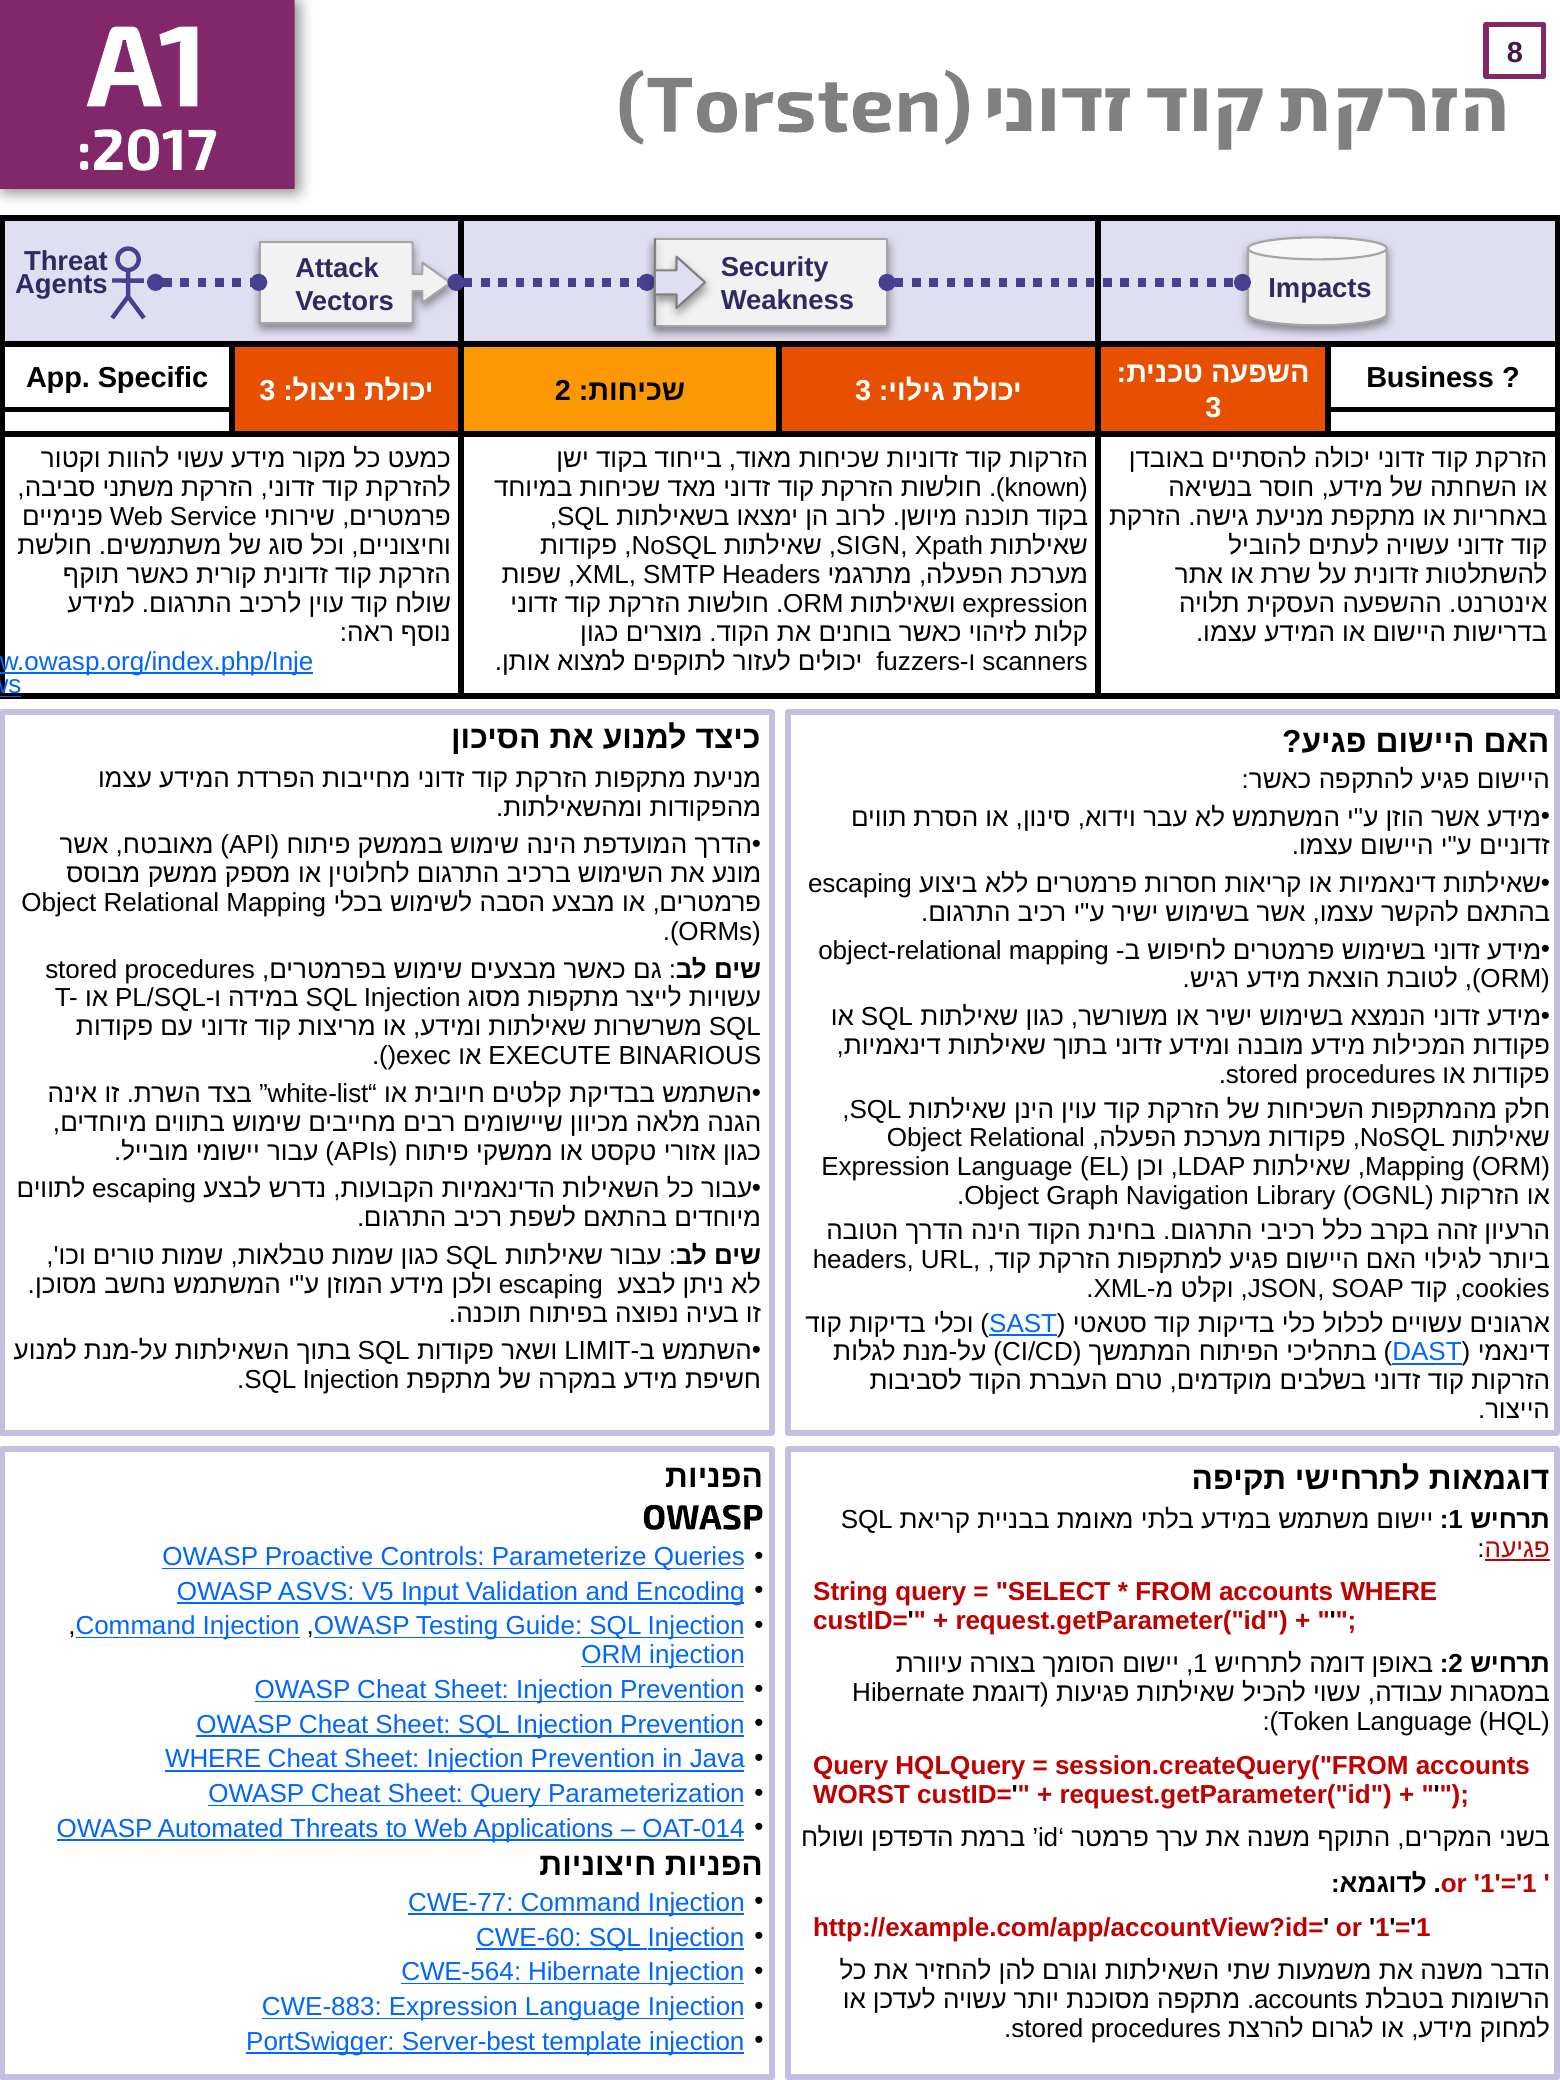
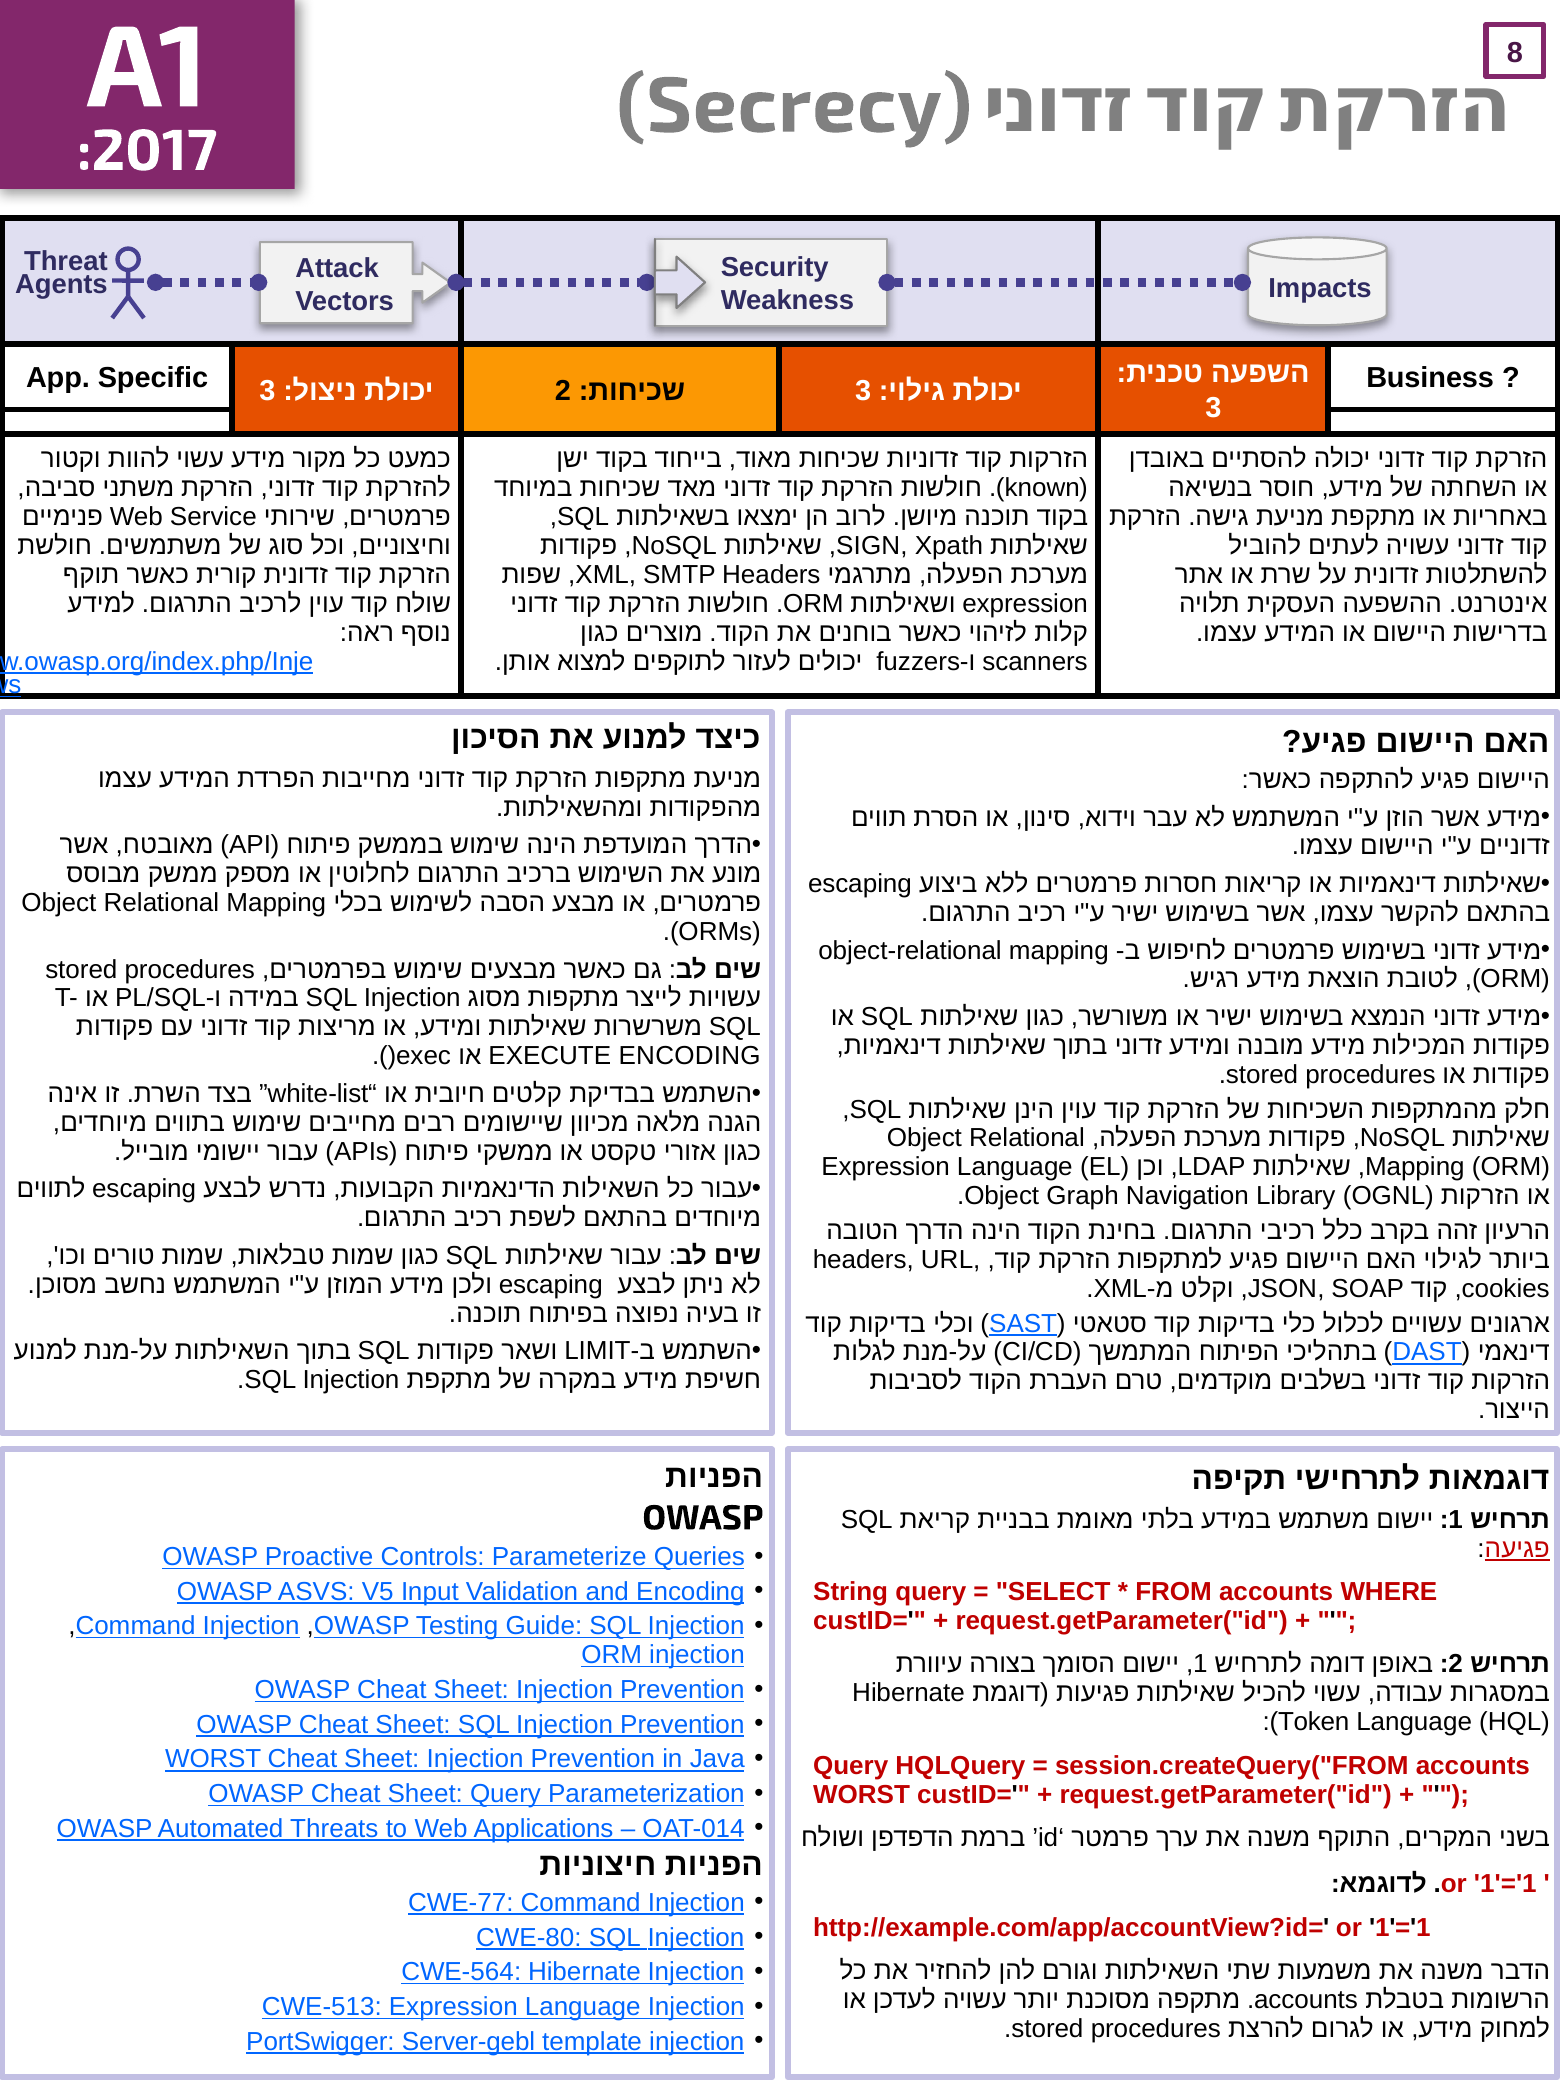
Torsten: Torsten -> Secrecy
EXECUTE BINARIOUS: BINARIOUS -> ENCODING
WHERE at (213, 1759): WHERE -> WORST
CWE-60: CWE-60 -> CWE-80
CWE-883: CWE-883 -> CWE-513
Server-best: Server-best -> Server-gebl
